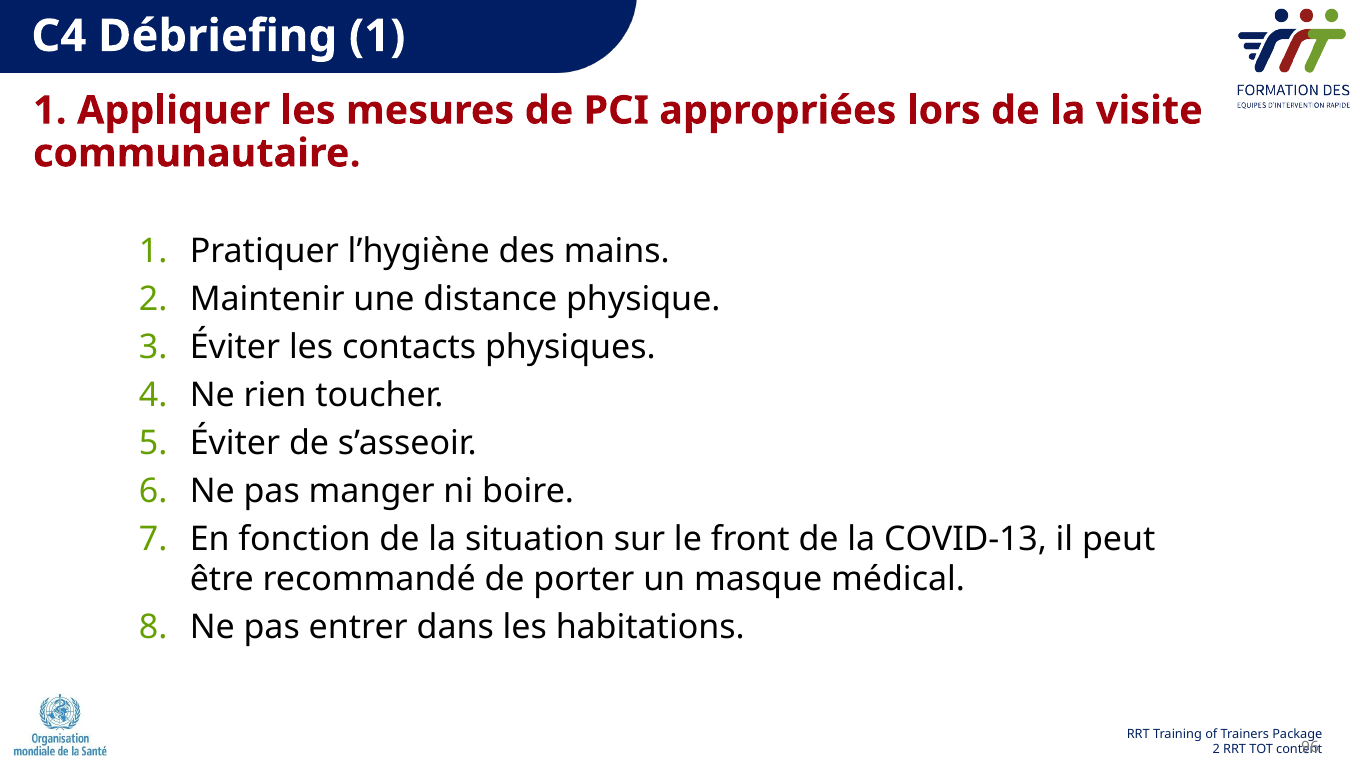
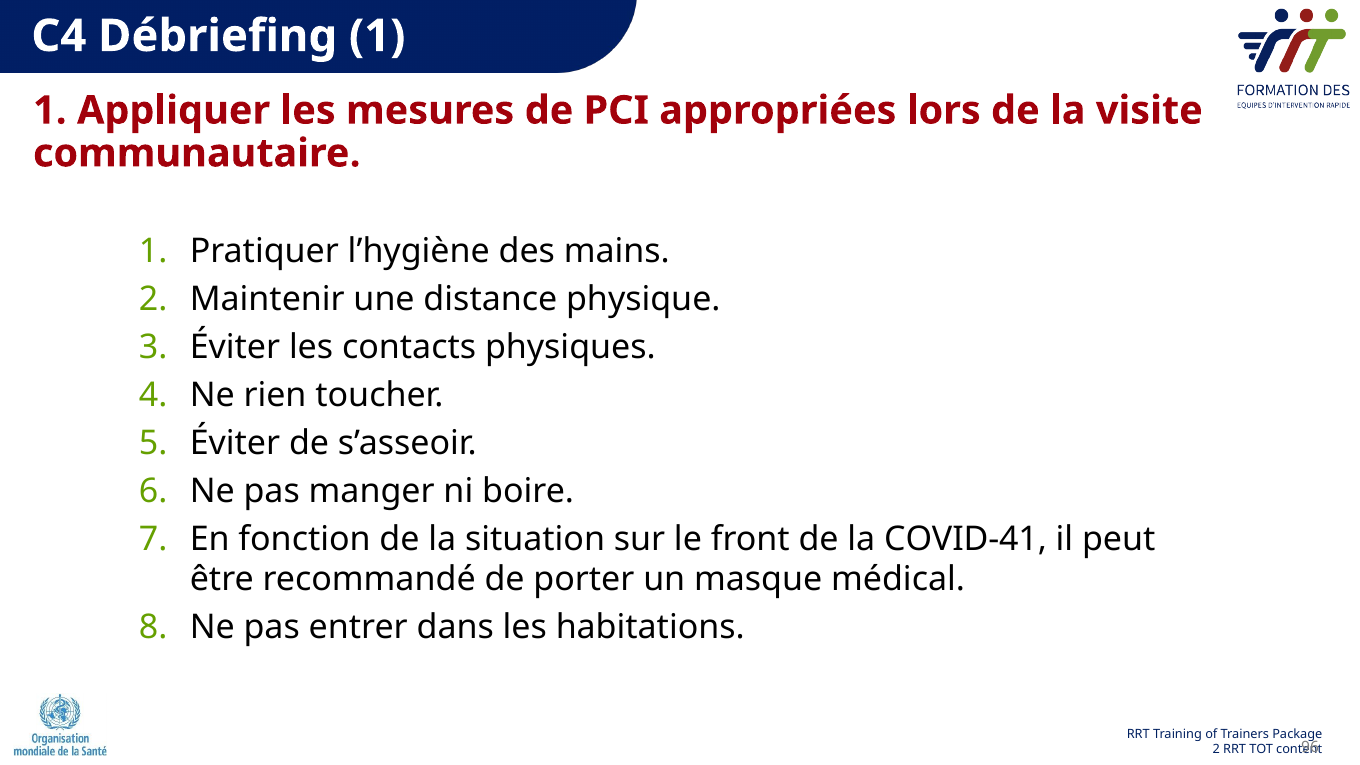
COVID-13: COVID-13 -> COVID-41
